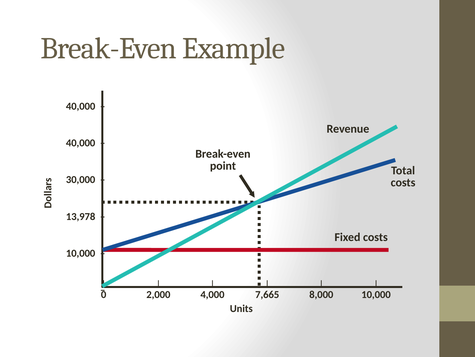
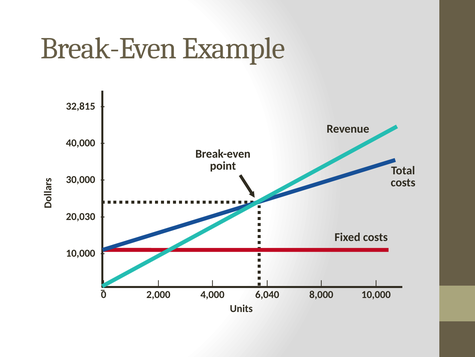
40,000 at (81, 106): 40,000 -> 32,815
13,978: 13,978 -> 20,030
7,665: 7,665 -> 6,040
